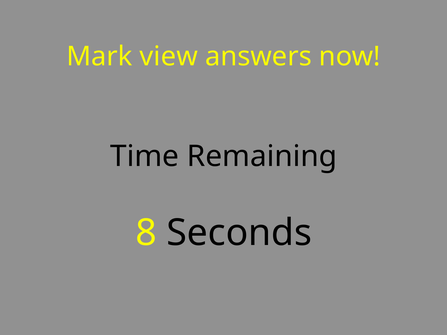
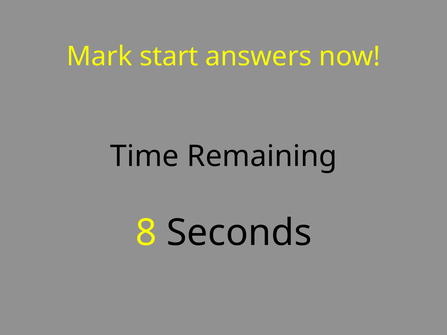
view: view -> start
